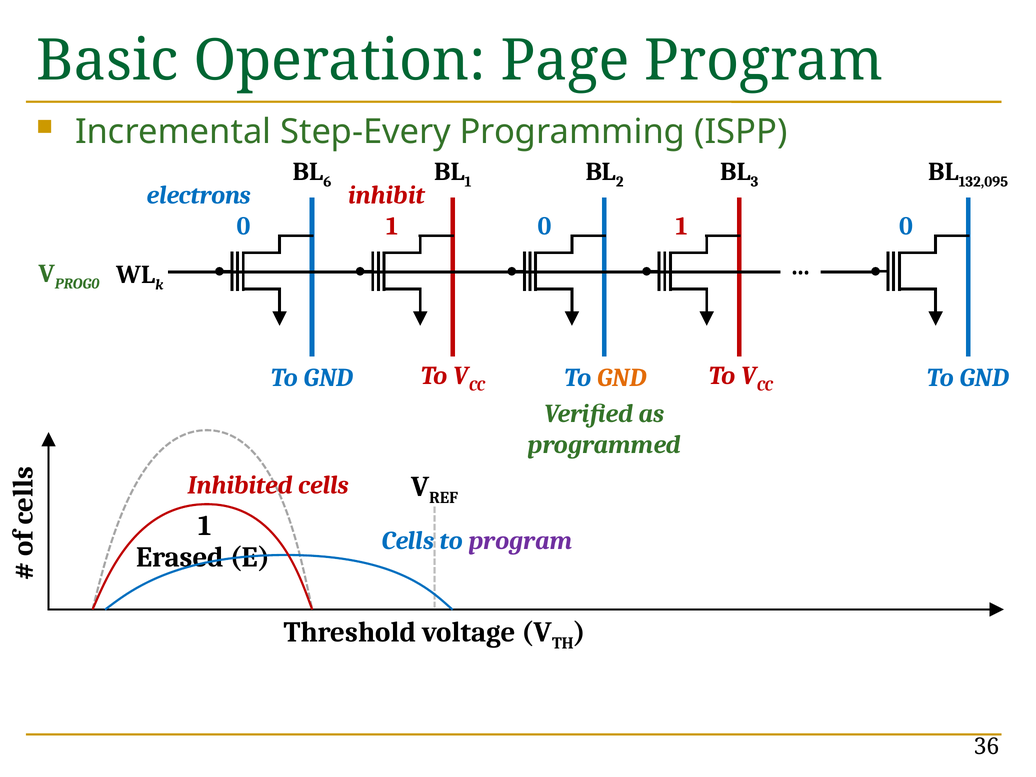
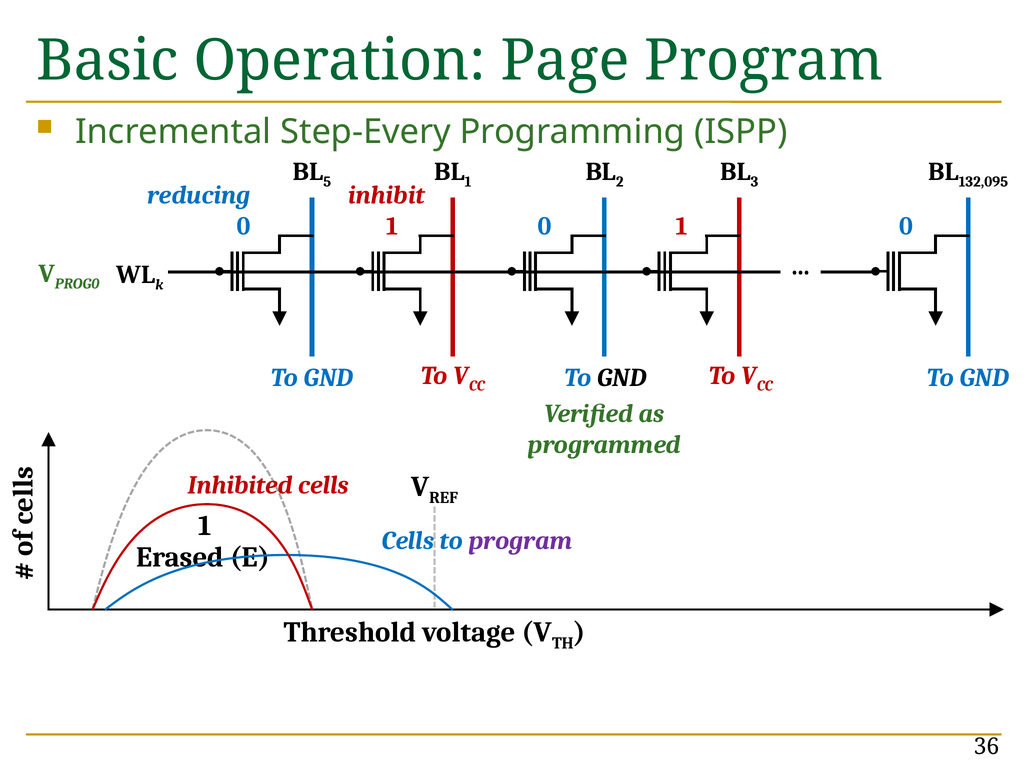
6: 6 -> 5
electrons: electrons -> reducing
GND at (622, 378) colour: orange -> black
